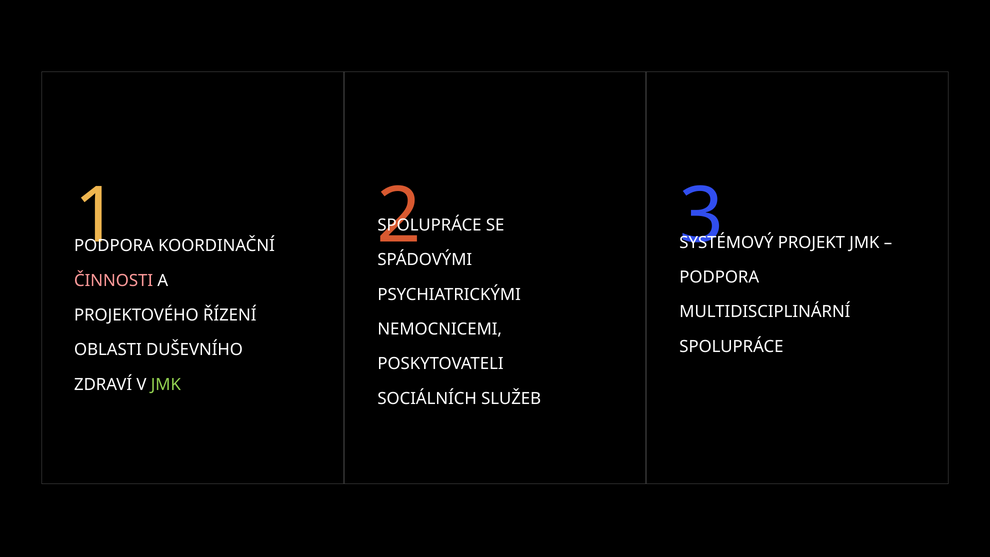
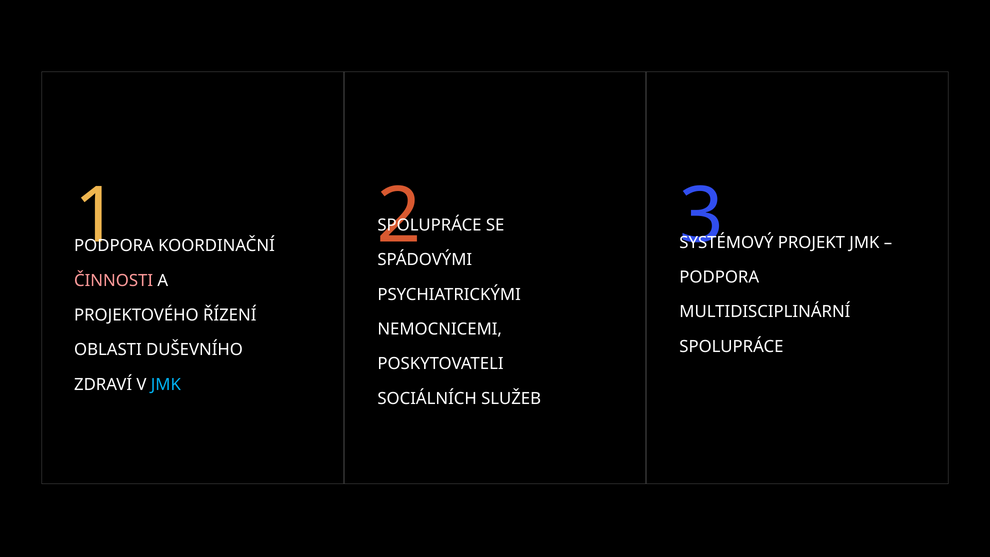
JMK at (166, 384) colour: light green -> light blue
